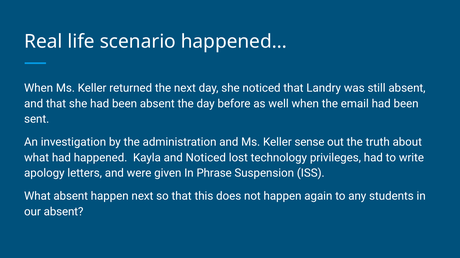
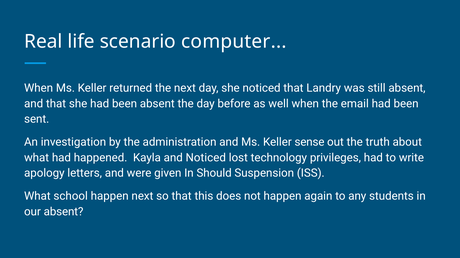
scenario happened: happened -> computer
Phrase: Phrase -> Should
What absent: absent -> school
